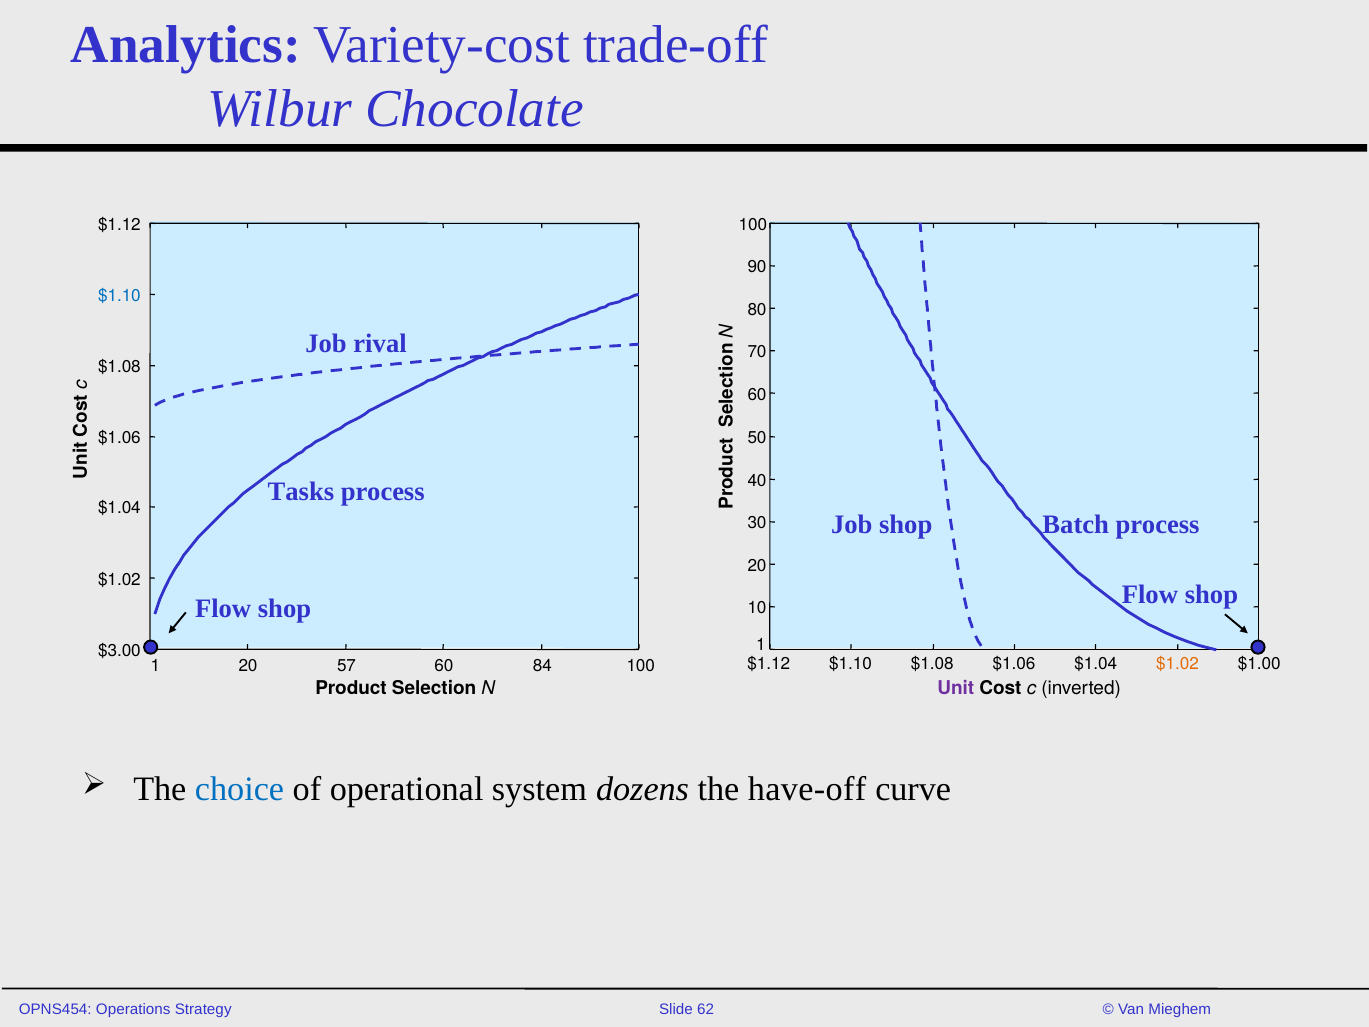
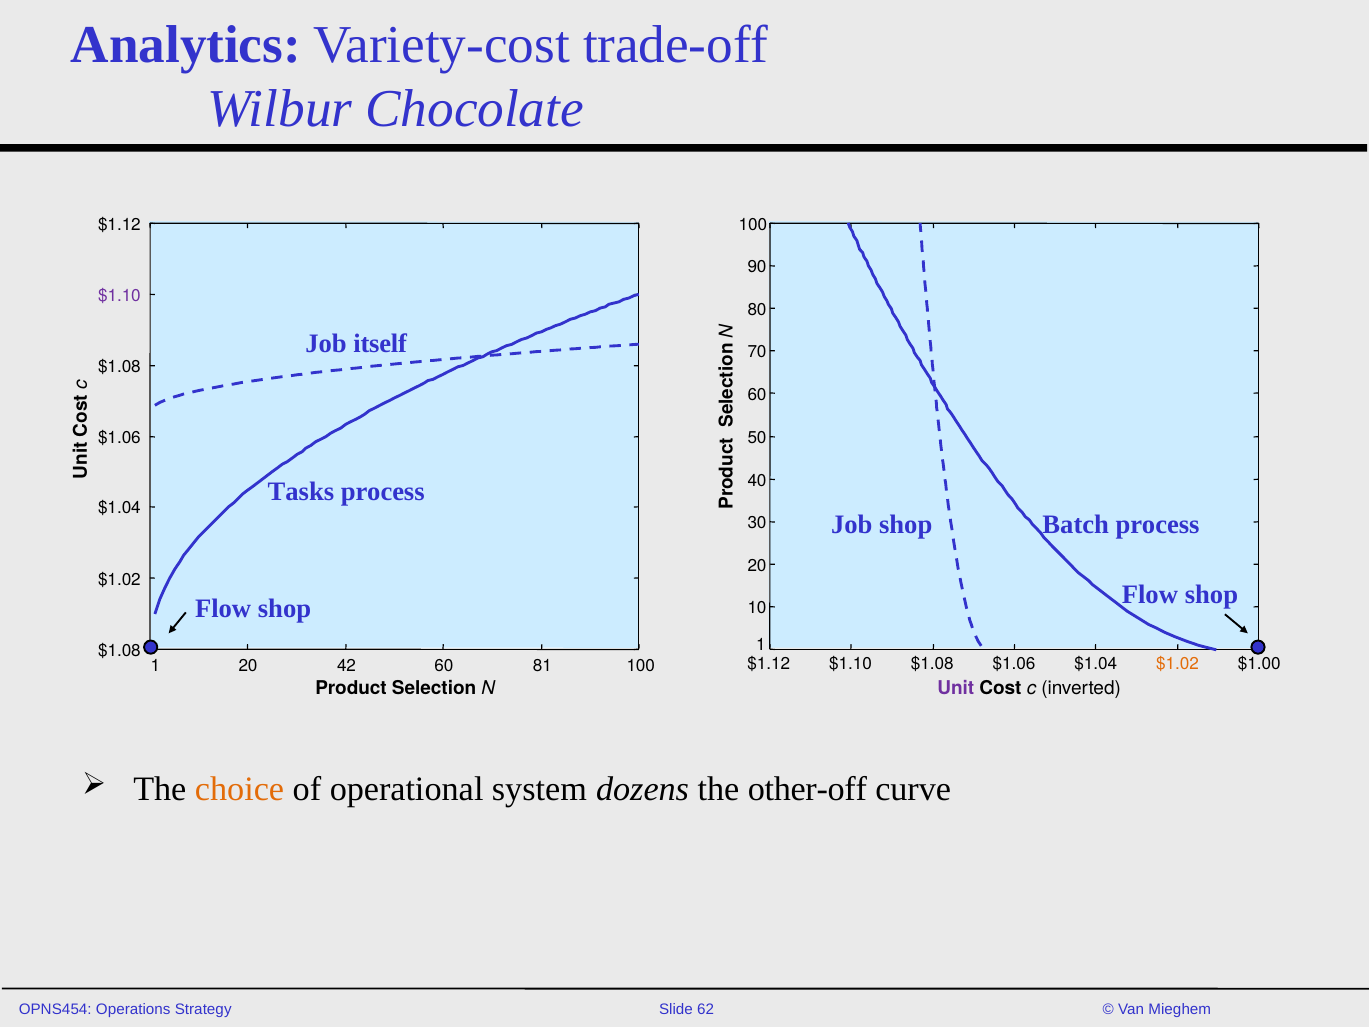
$1.10 at (119, 296) colour: blue -> purple
rival: rival -> itself
$3.00 at (119, 651): $3.00 -> $1.08
57: 57 -> 42
84: 84 -> 81
choice colour: blue -> orange
have-off: have-off -> other-off
